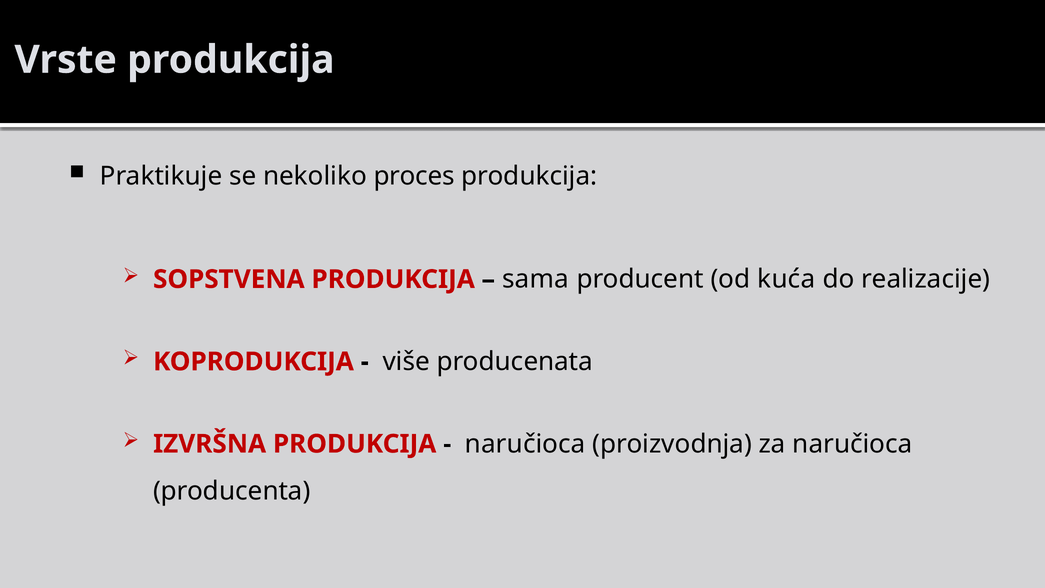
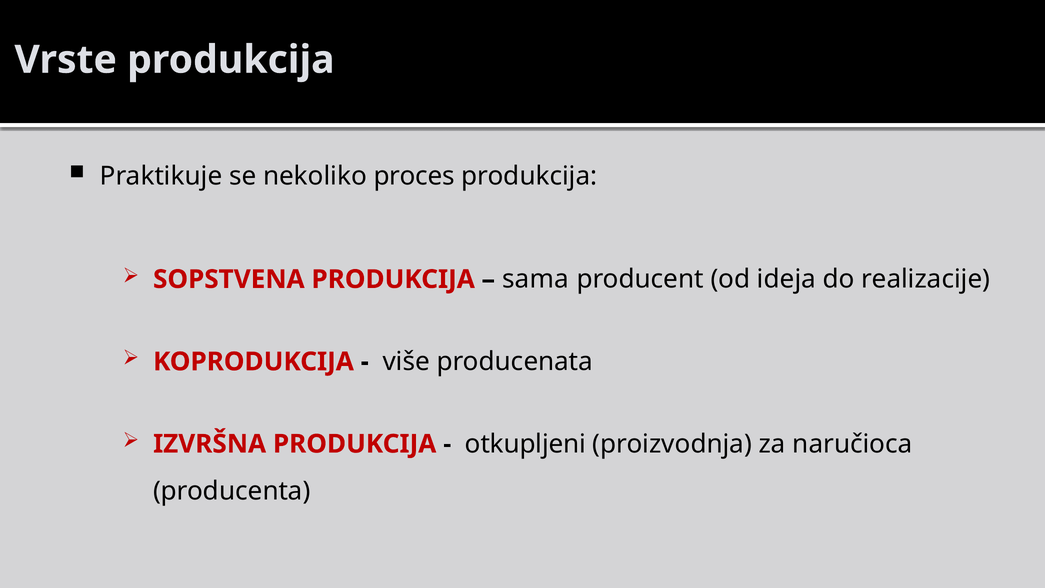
kuća: kuća -> ideja
naručioca at (525, 444): naručioca -> otkupljeni
